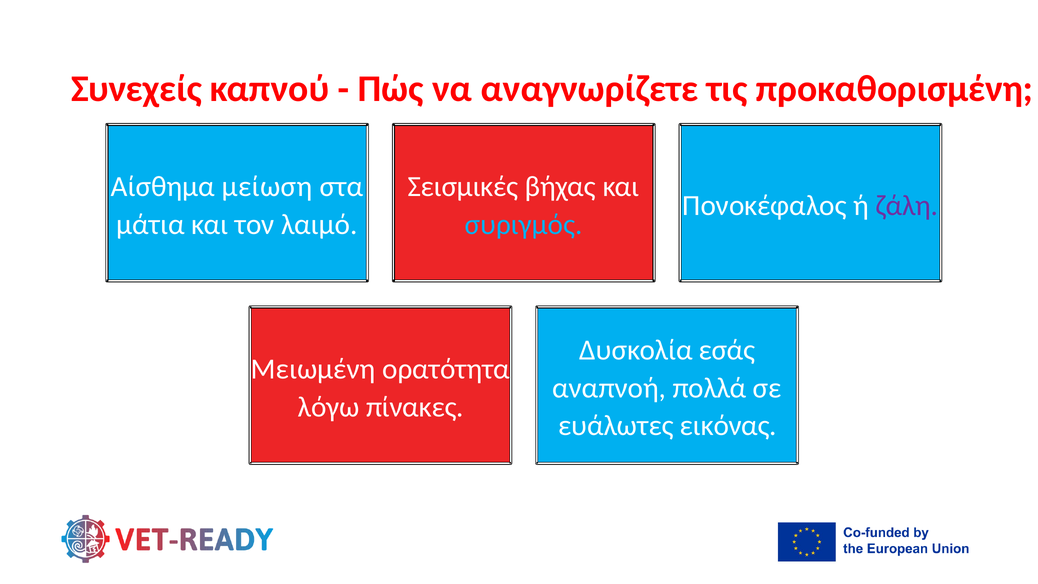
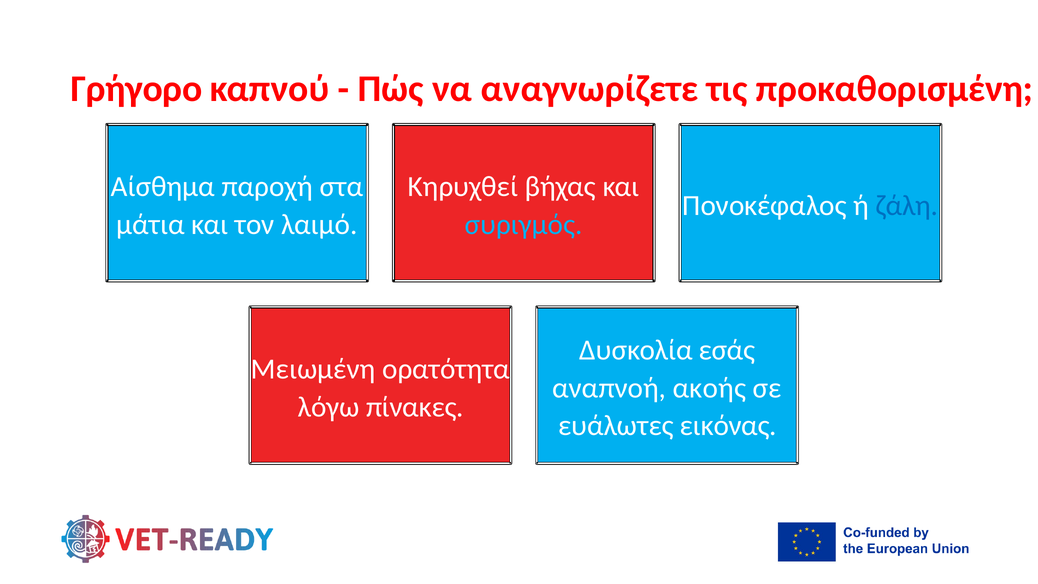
Συνεχείς: Συνεχείς -> Γρήγορο
μείωση: μείωση -> παροχή
Σεισμικές: Σεισμικές -> Κηρυχθεί
ζάλη colour: purple -> blue
πολλά: πολλά -> ακοής
